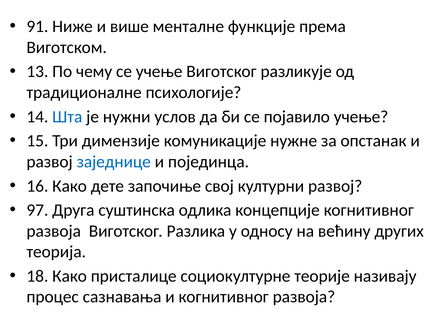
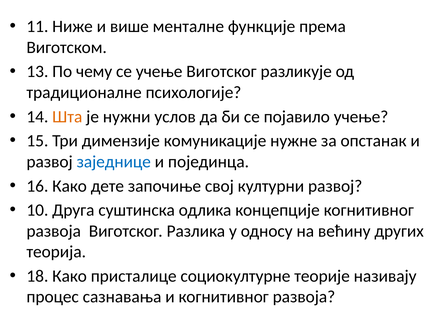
91: 91 -> 11
Шта colour: blue -> orange
97: 97 -> 10
